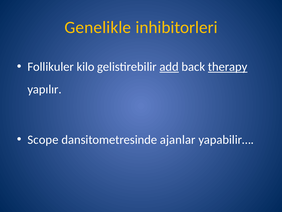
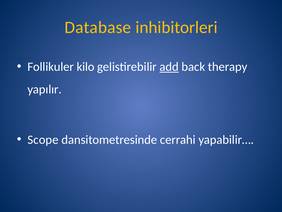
Genelikle: Genelikle -> Database
therapy underline: present -> none
ajanlar: ajanlar -> cerrahi
